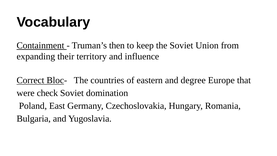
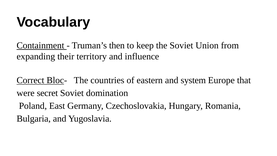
degree: degree -> system
check: check -> secret
